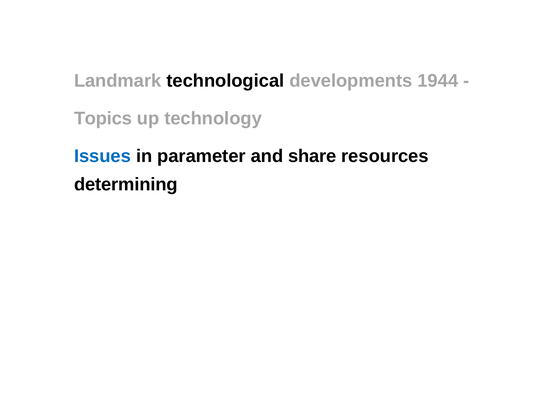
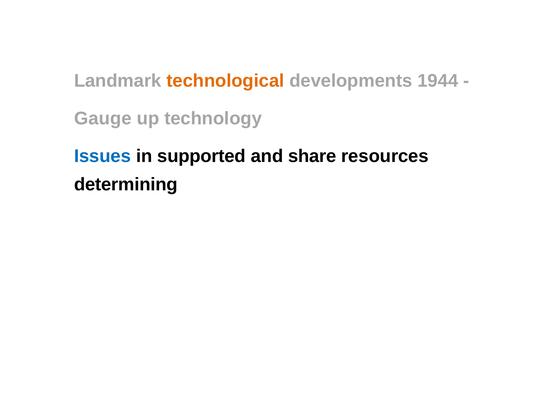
technological colour: black -> orange
Topics: Topics -> Gauge
parameter: parameter -> supported
